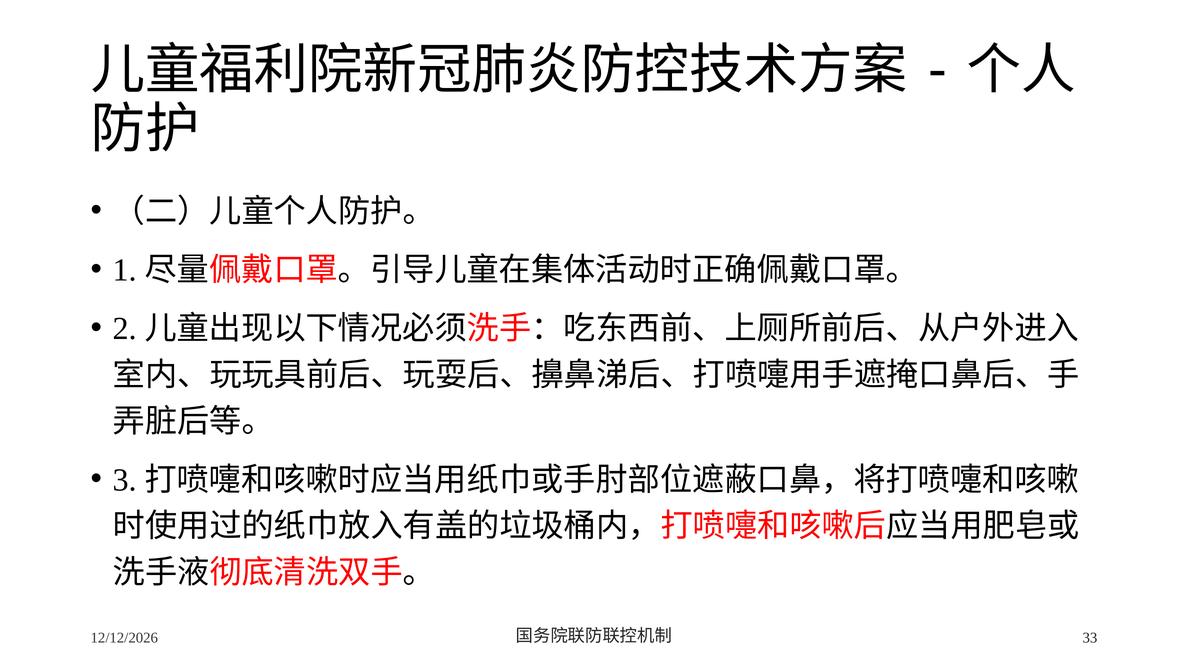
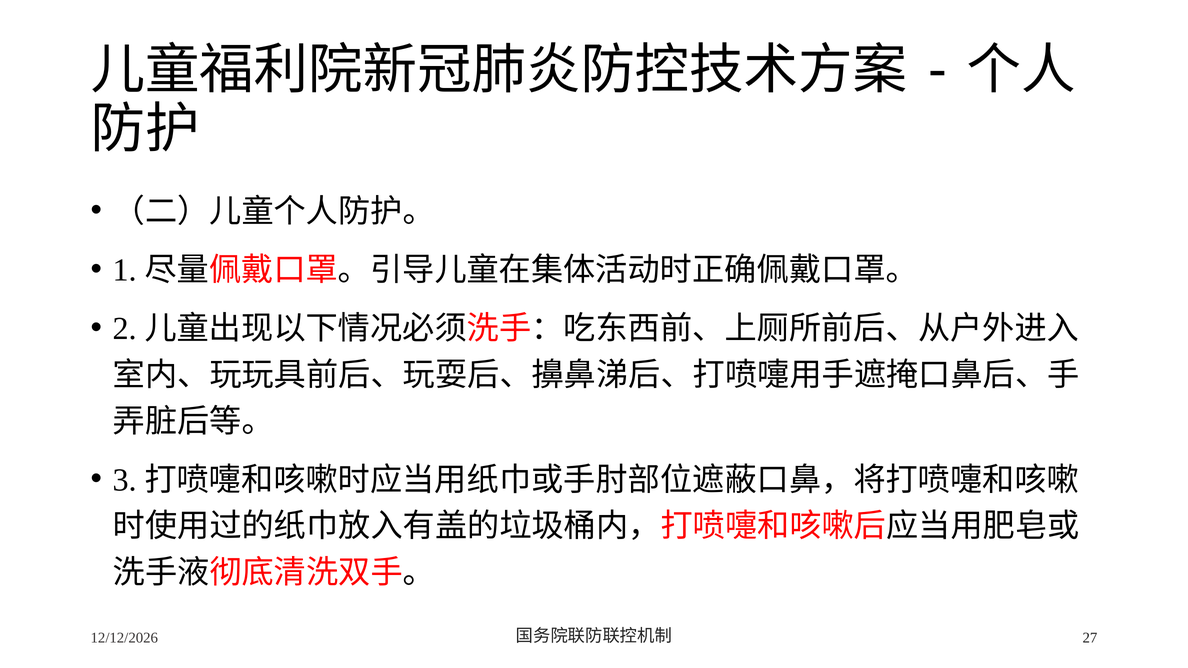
33: 33 -> 27
